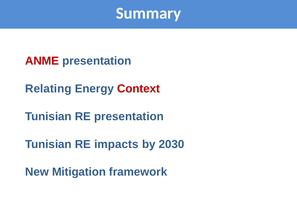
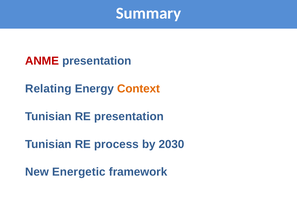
Context colour: red -> orange
impacts: impacts -> process
Mitigation: Mitigation -> Energetic
